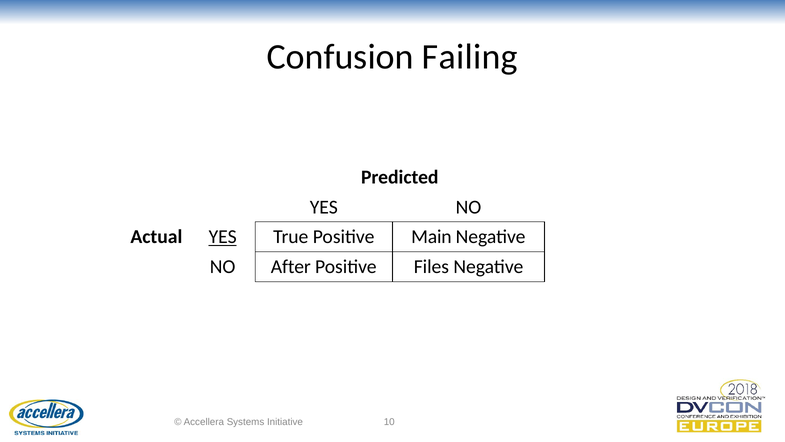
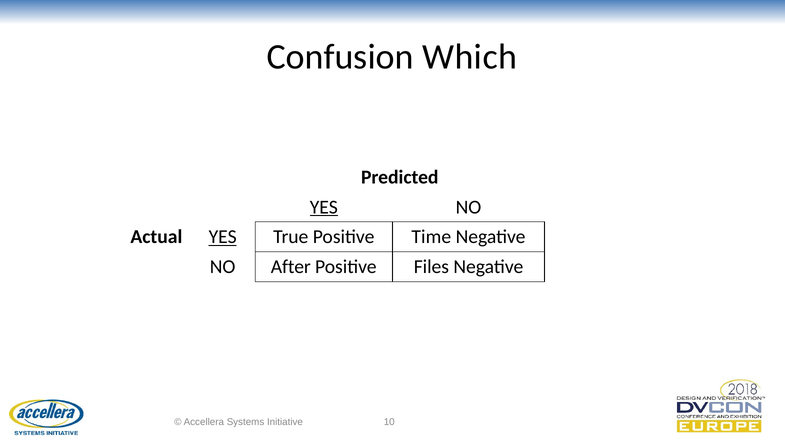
Failing: Failing -> Which
YES at (324, 207) underline: none -> present
Main: Main -> Time
